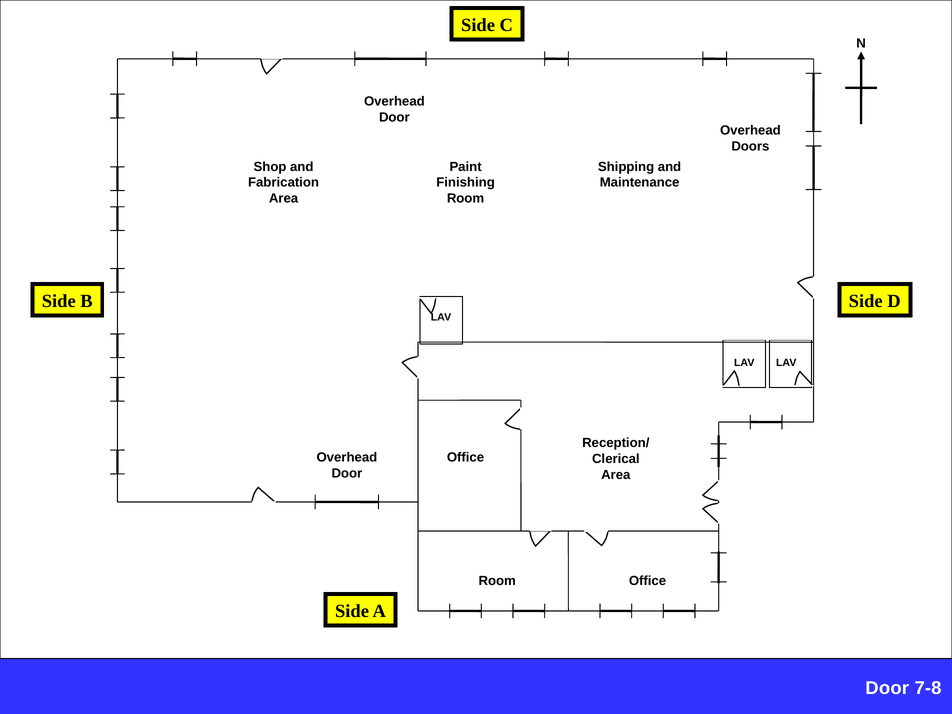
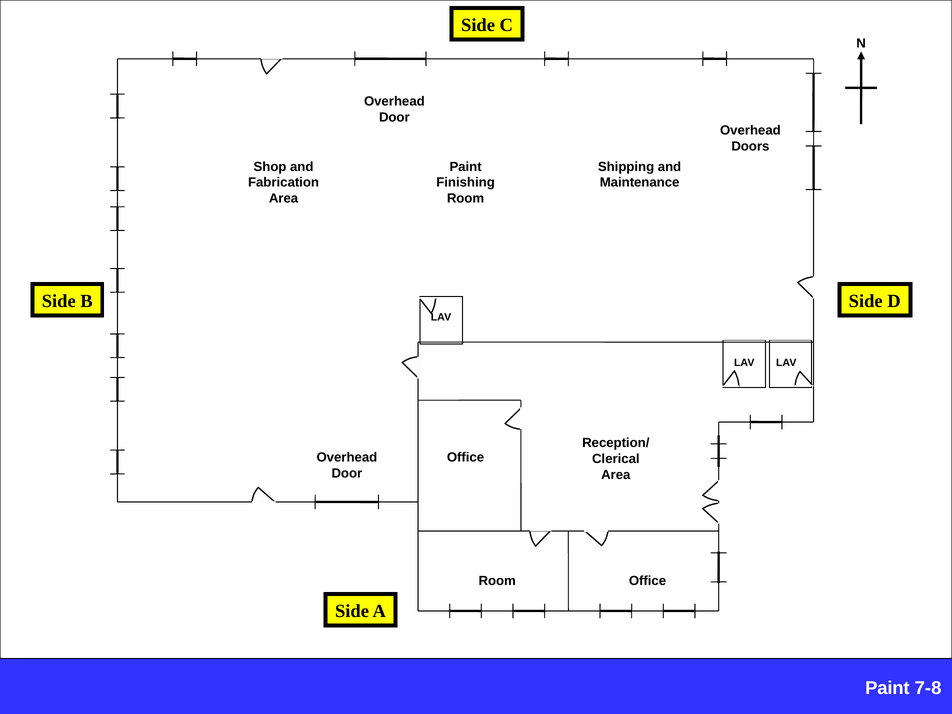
Door at (887, 688): Door -> Paint
